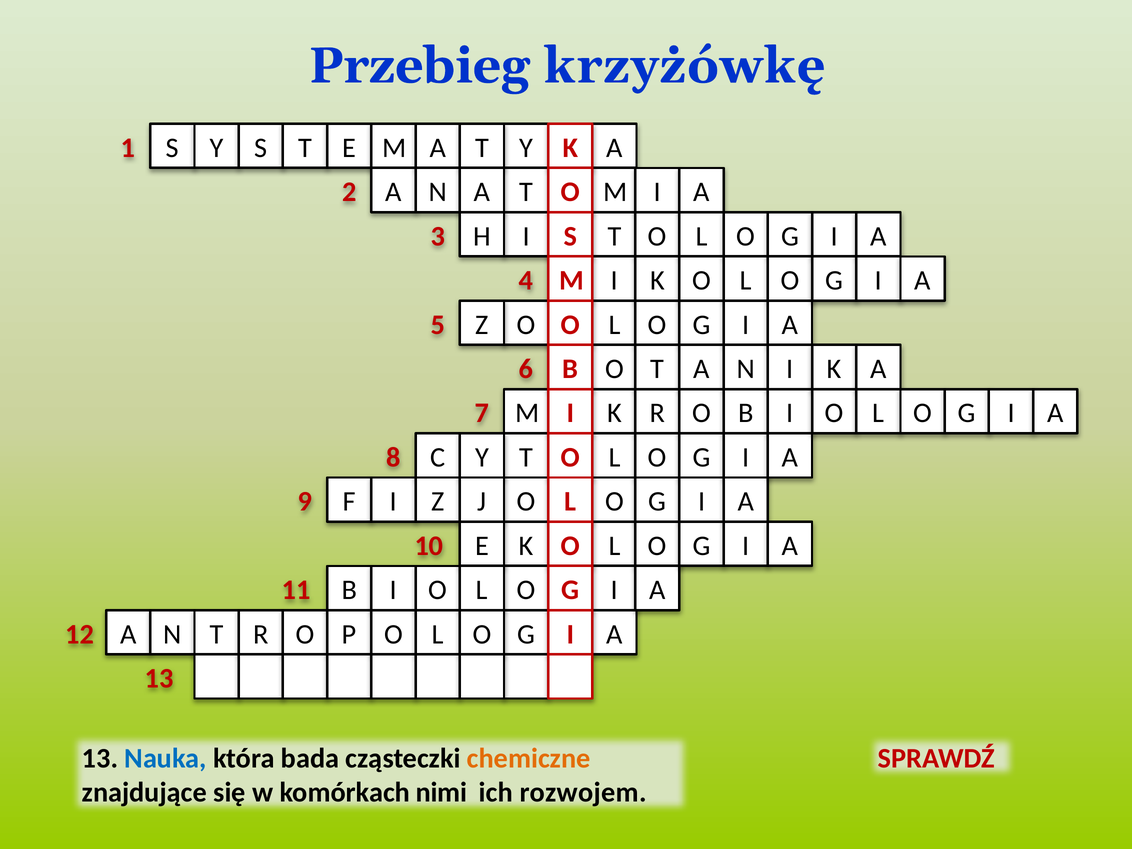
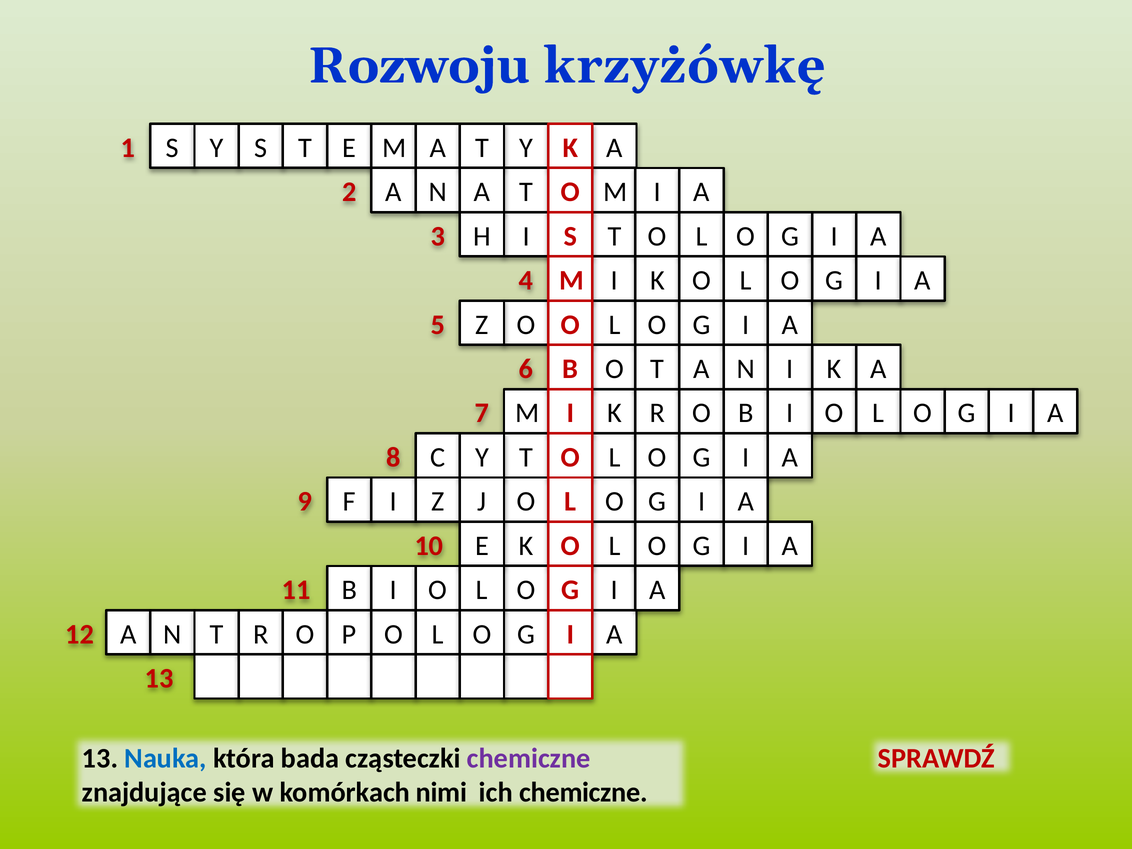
Przebieg: Przebieg -> Rozwoju
chemiczne at (529, 759) colour: orange -> purple
ich rozwojem: rozwojem -> chemiczne
